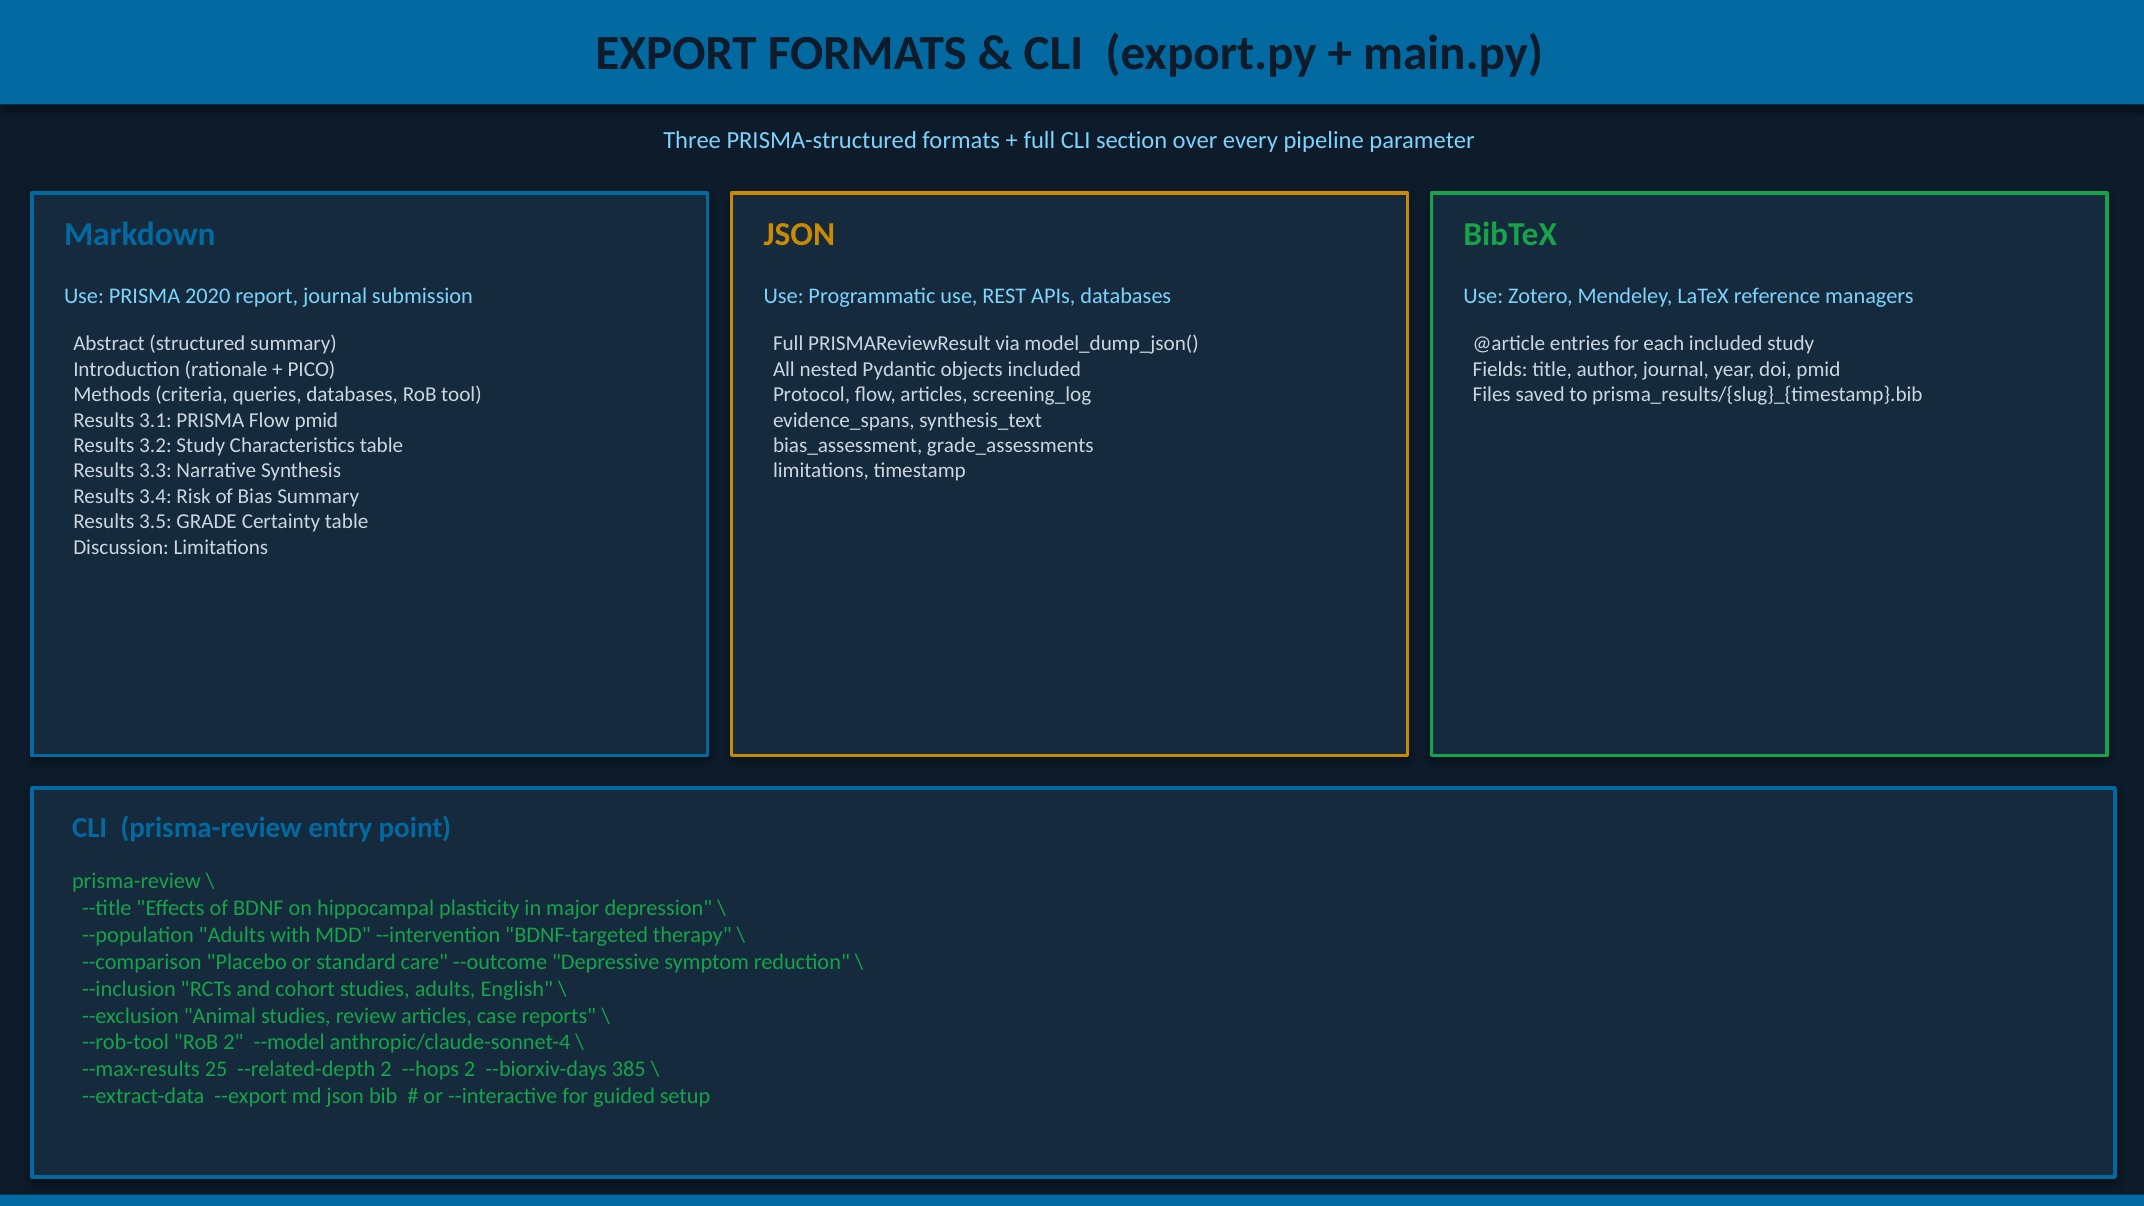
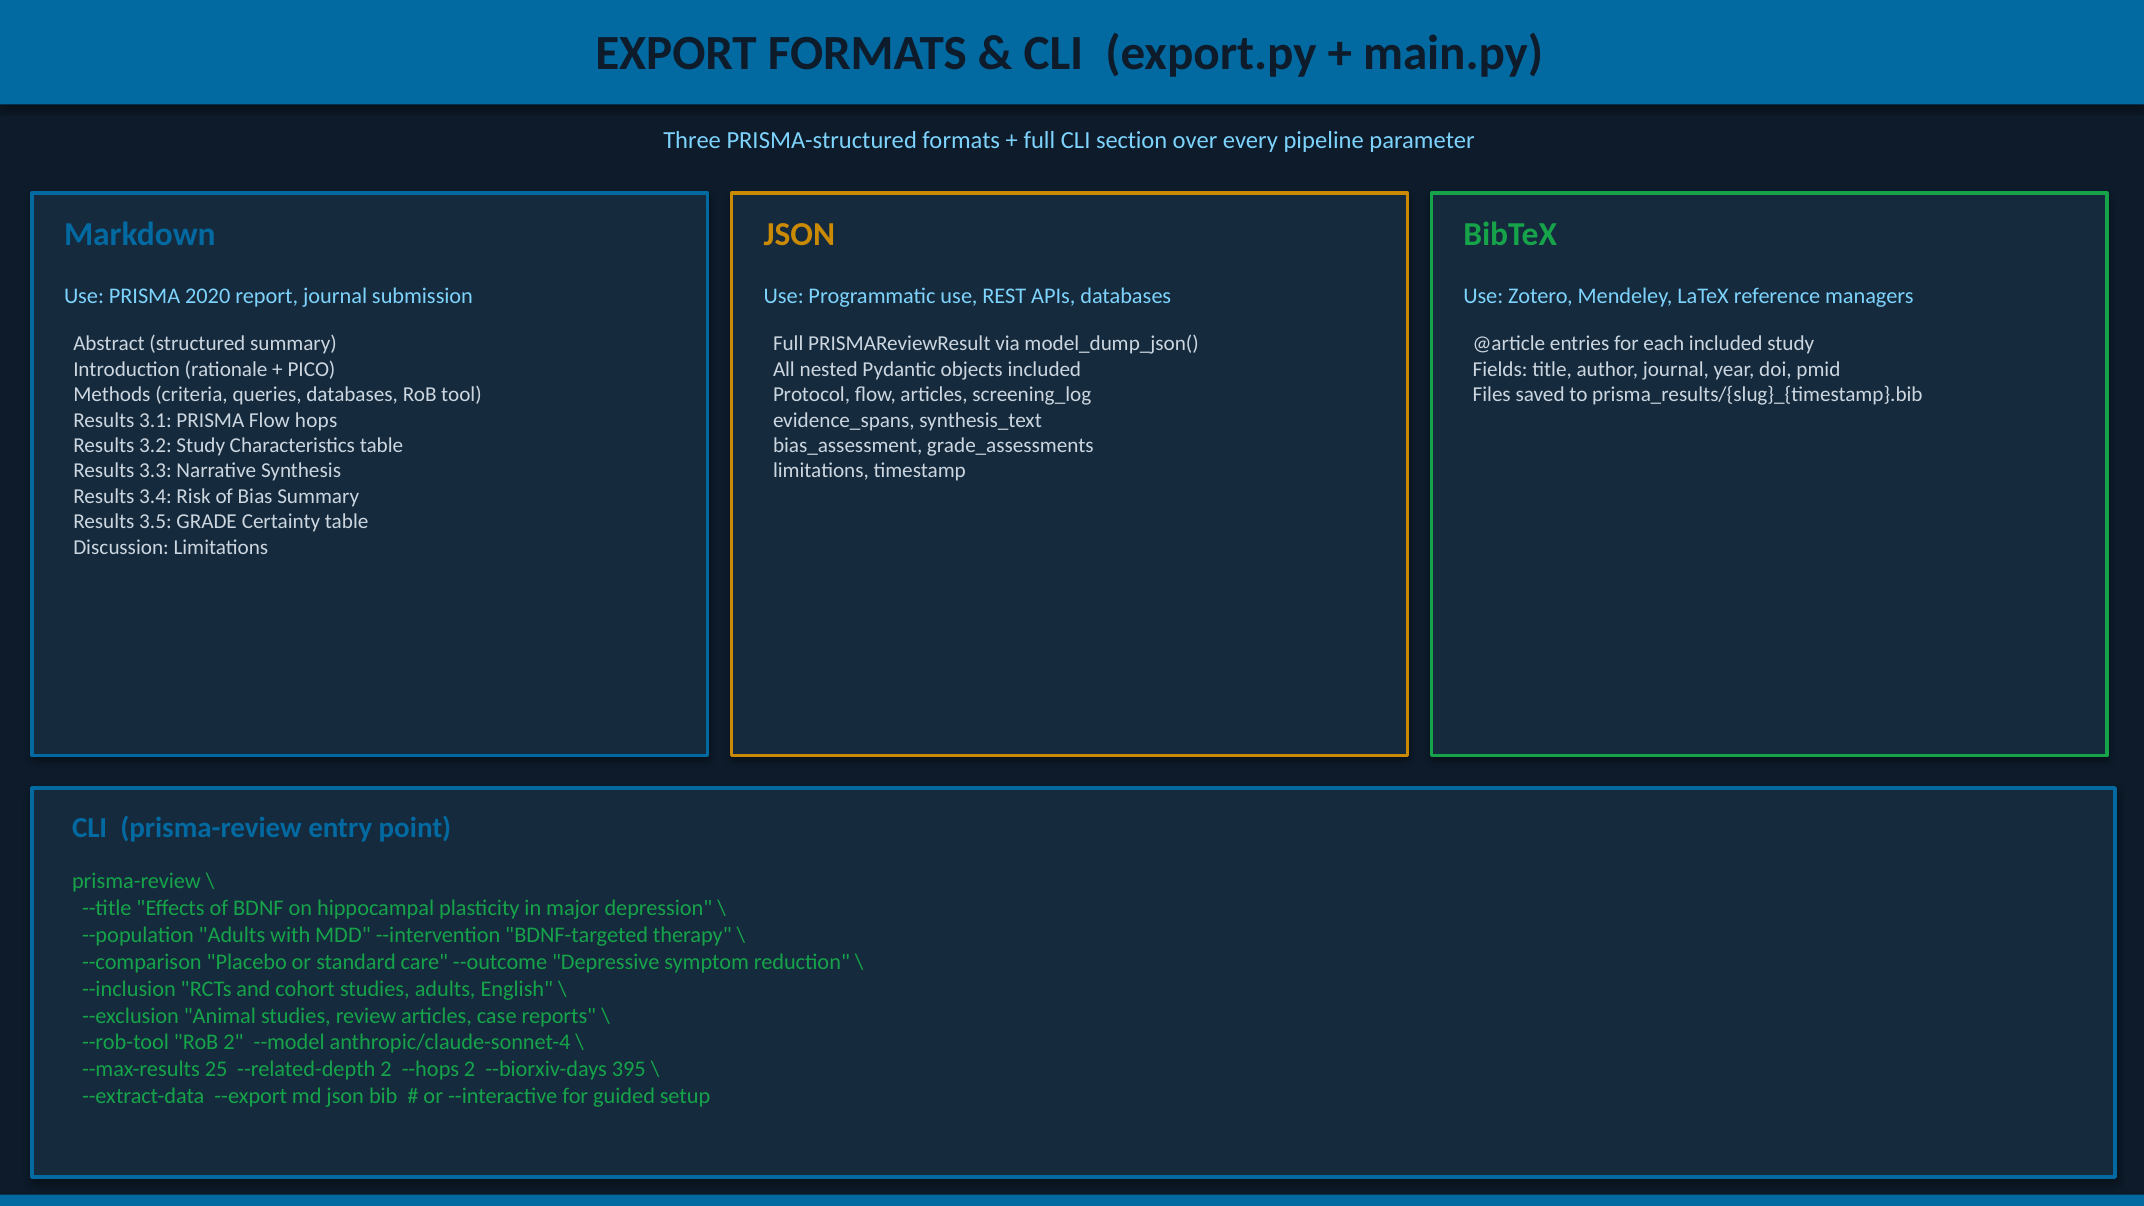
Flow pmid: pmid -> hops
385: 385 -> 395
